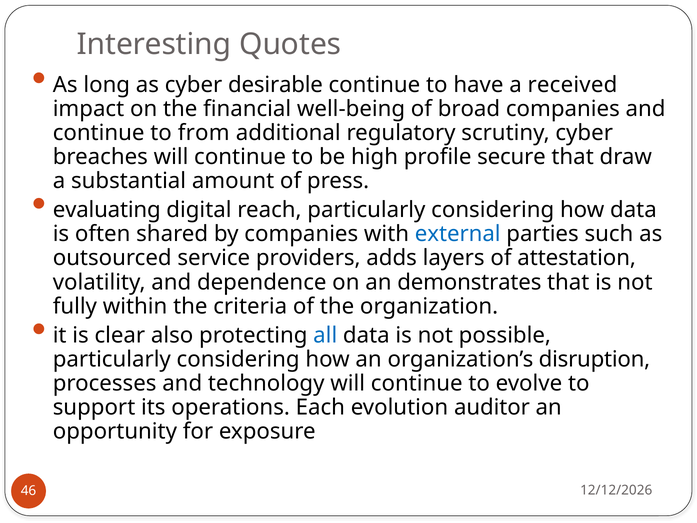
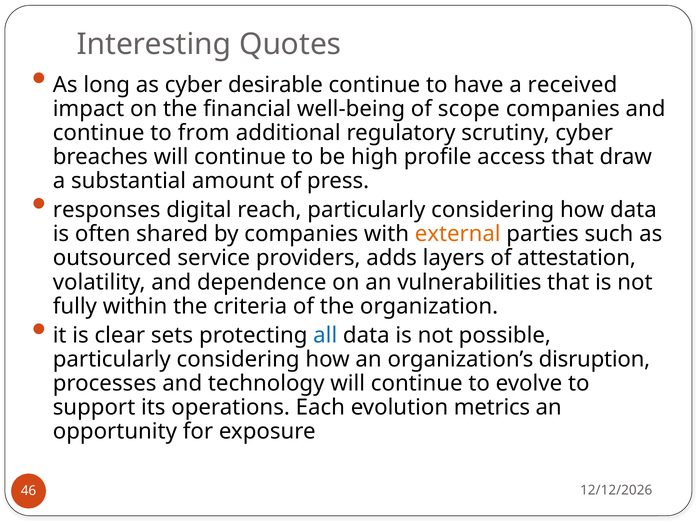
broad: broad -> scope
secure: secure -> access
evaluating: evaluating -> responses
external colour: blue -> orange
demonstrates: demonstrates -> vulnerabilities
also: also -> sets
auditor: auditor -> metrics
